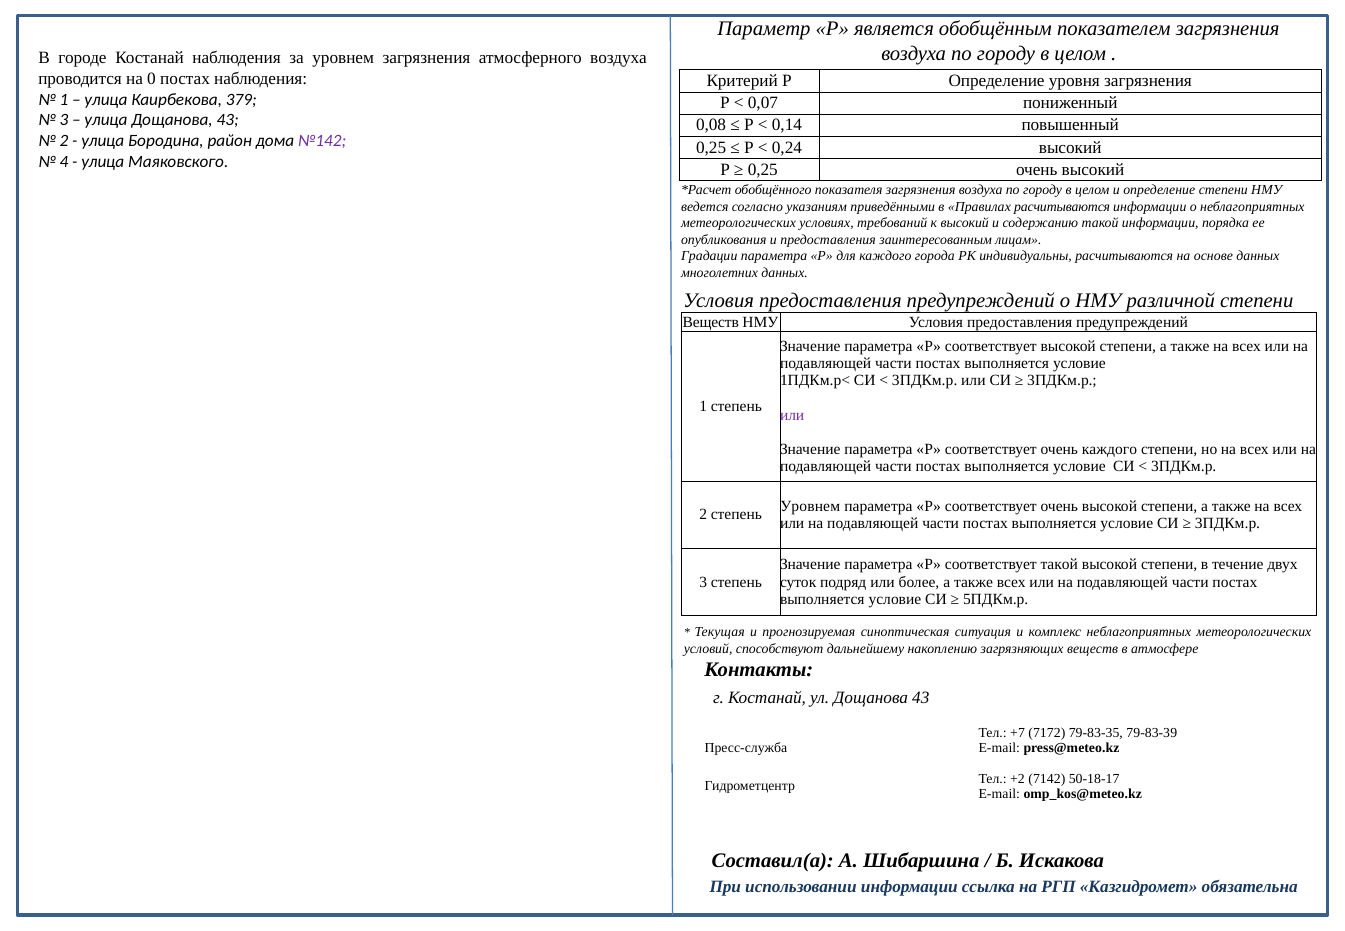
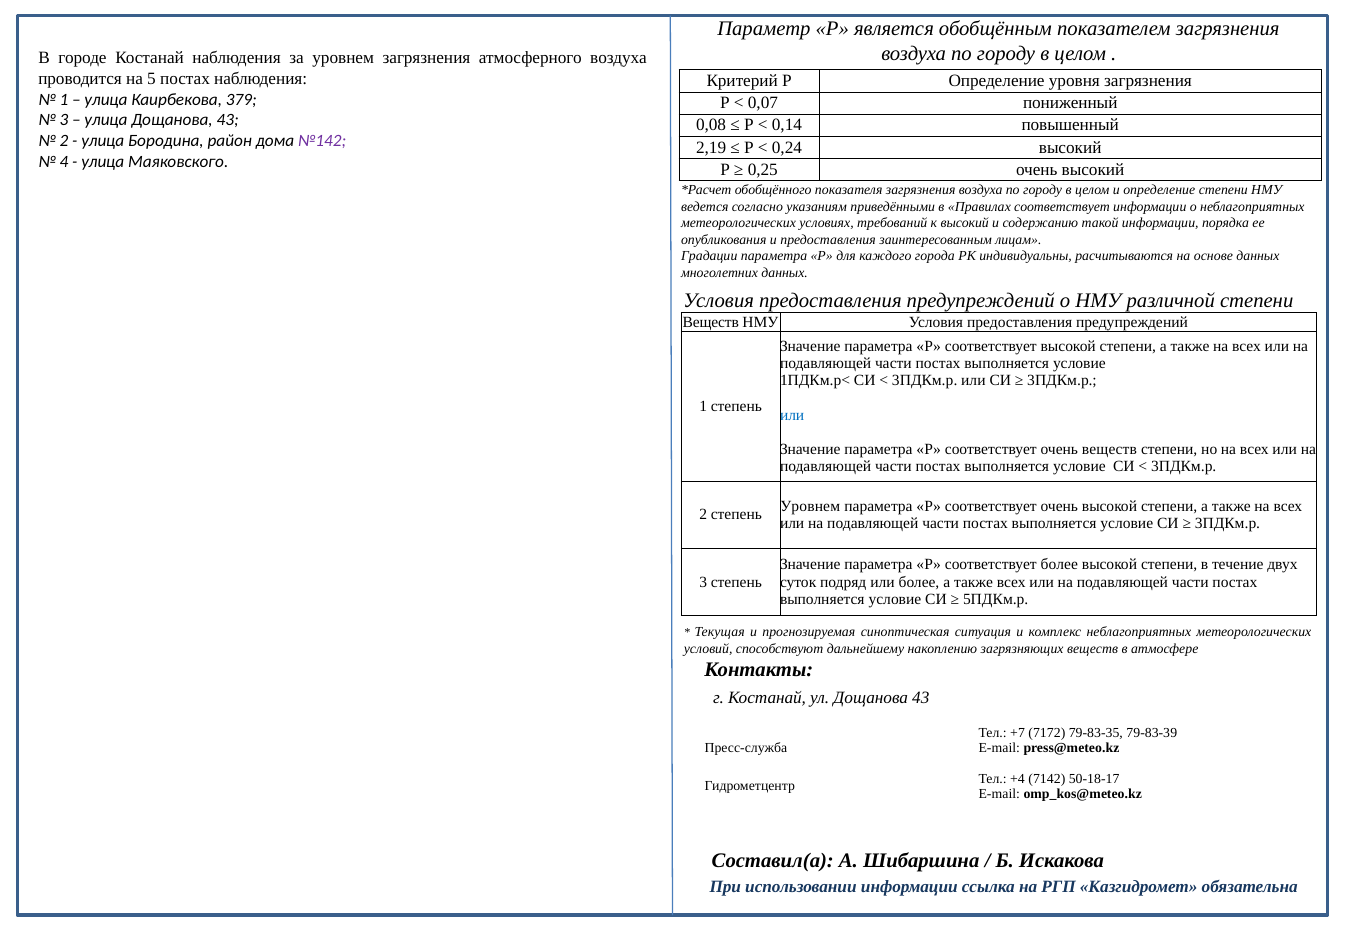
0: 0 -> 5
0,25 at (711, 147): 0,25 -> 2,19
Правилах расчитываются: расчитываются -> соответствует
или at (792, 415) colour: purple -> blue
очень каждого: каждого -> веществ
соответствует такой: такой -> более
+2: +2 -> +4
